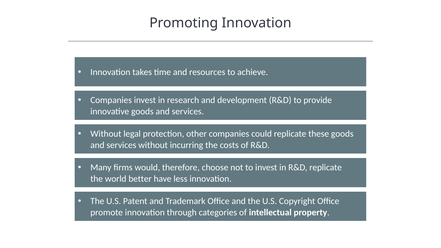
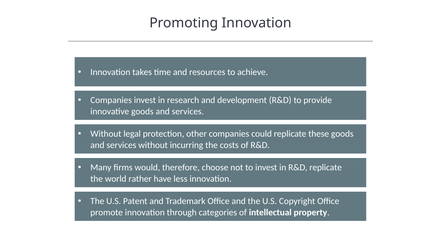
better: better -> rather
